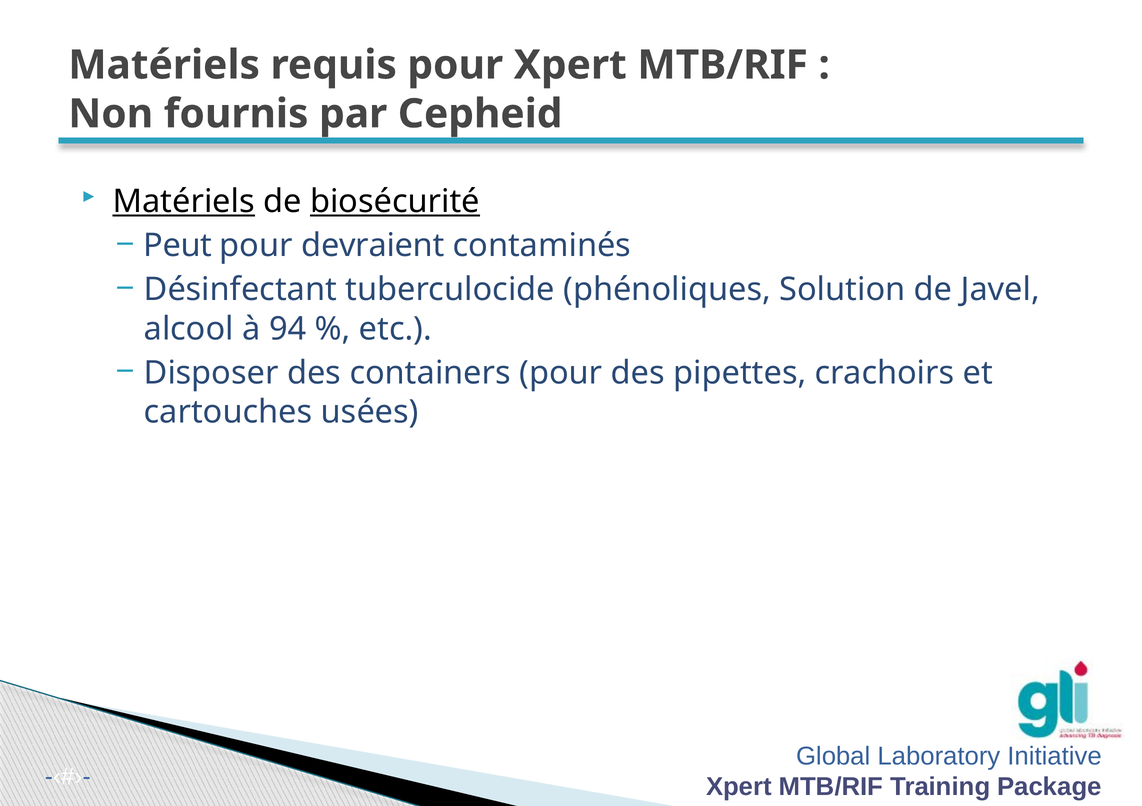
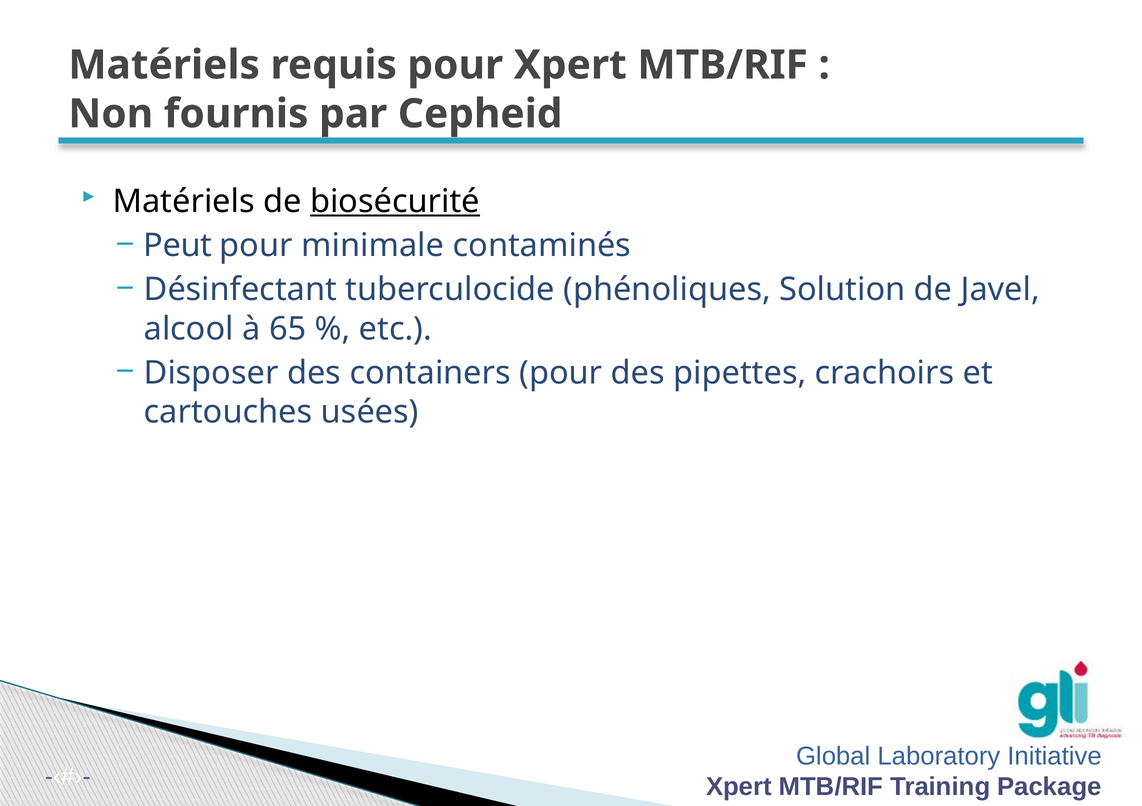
Matériels at (184, 201) underline: present -> none
devraient: devraient -> minimale
94: 94 -> 65
